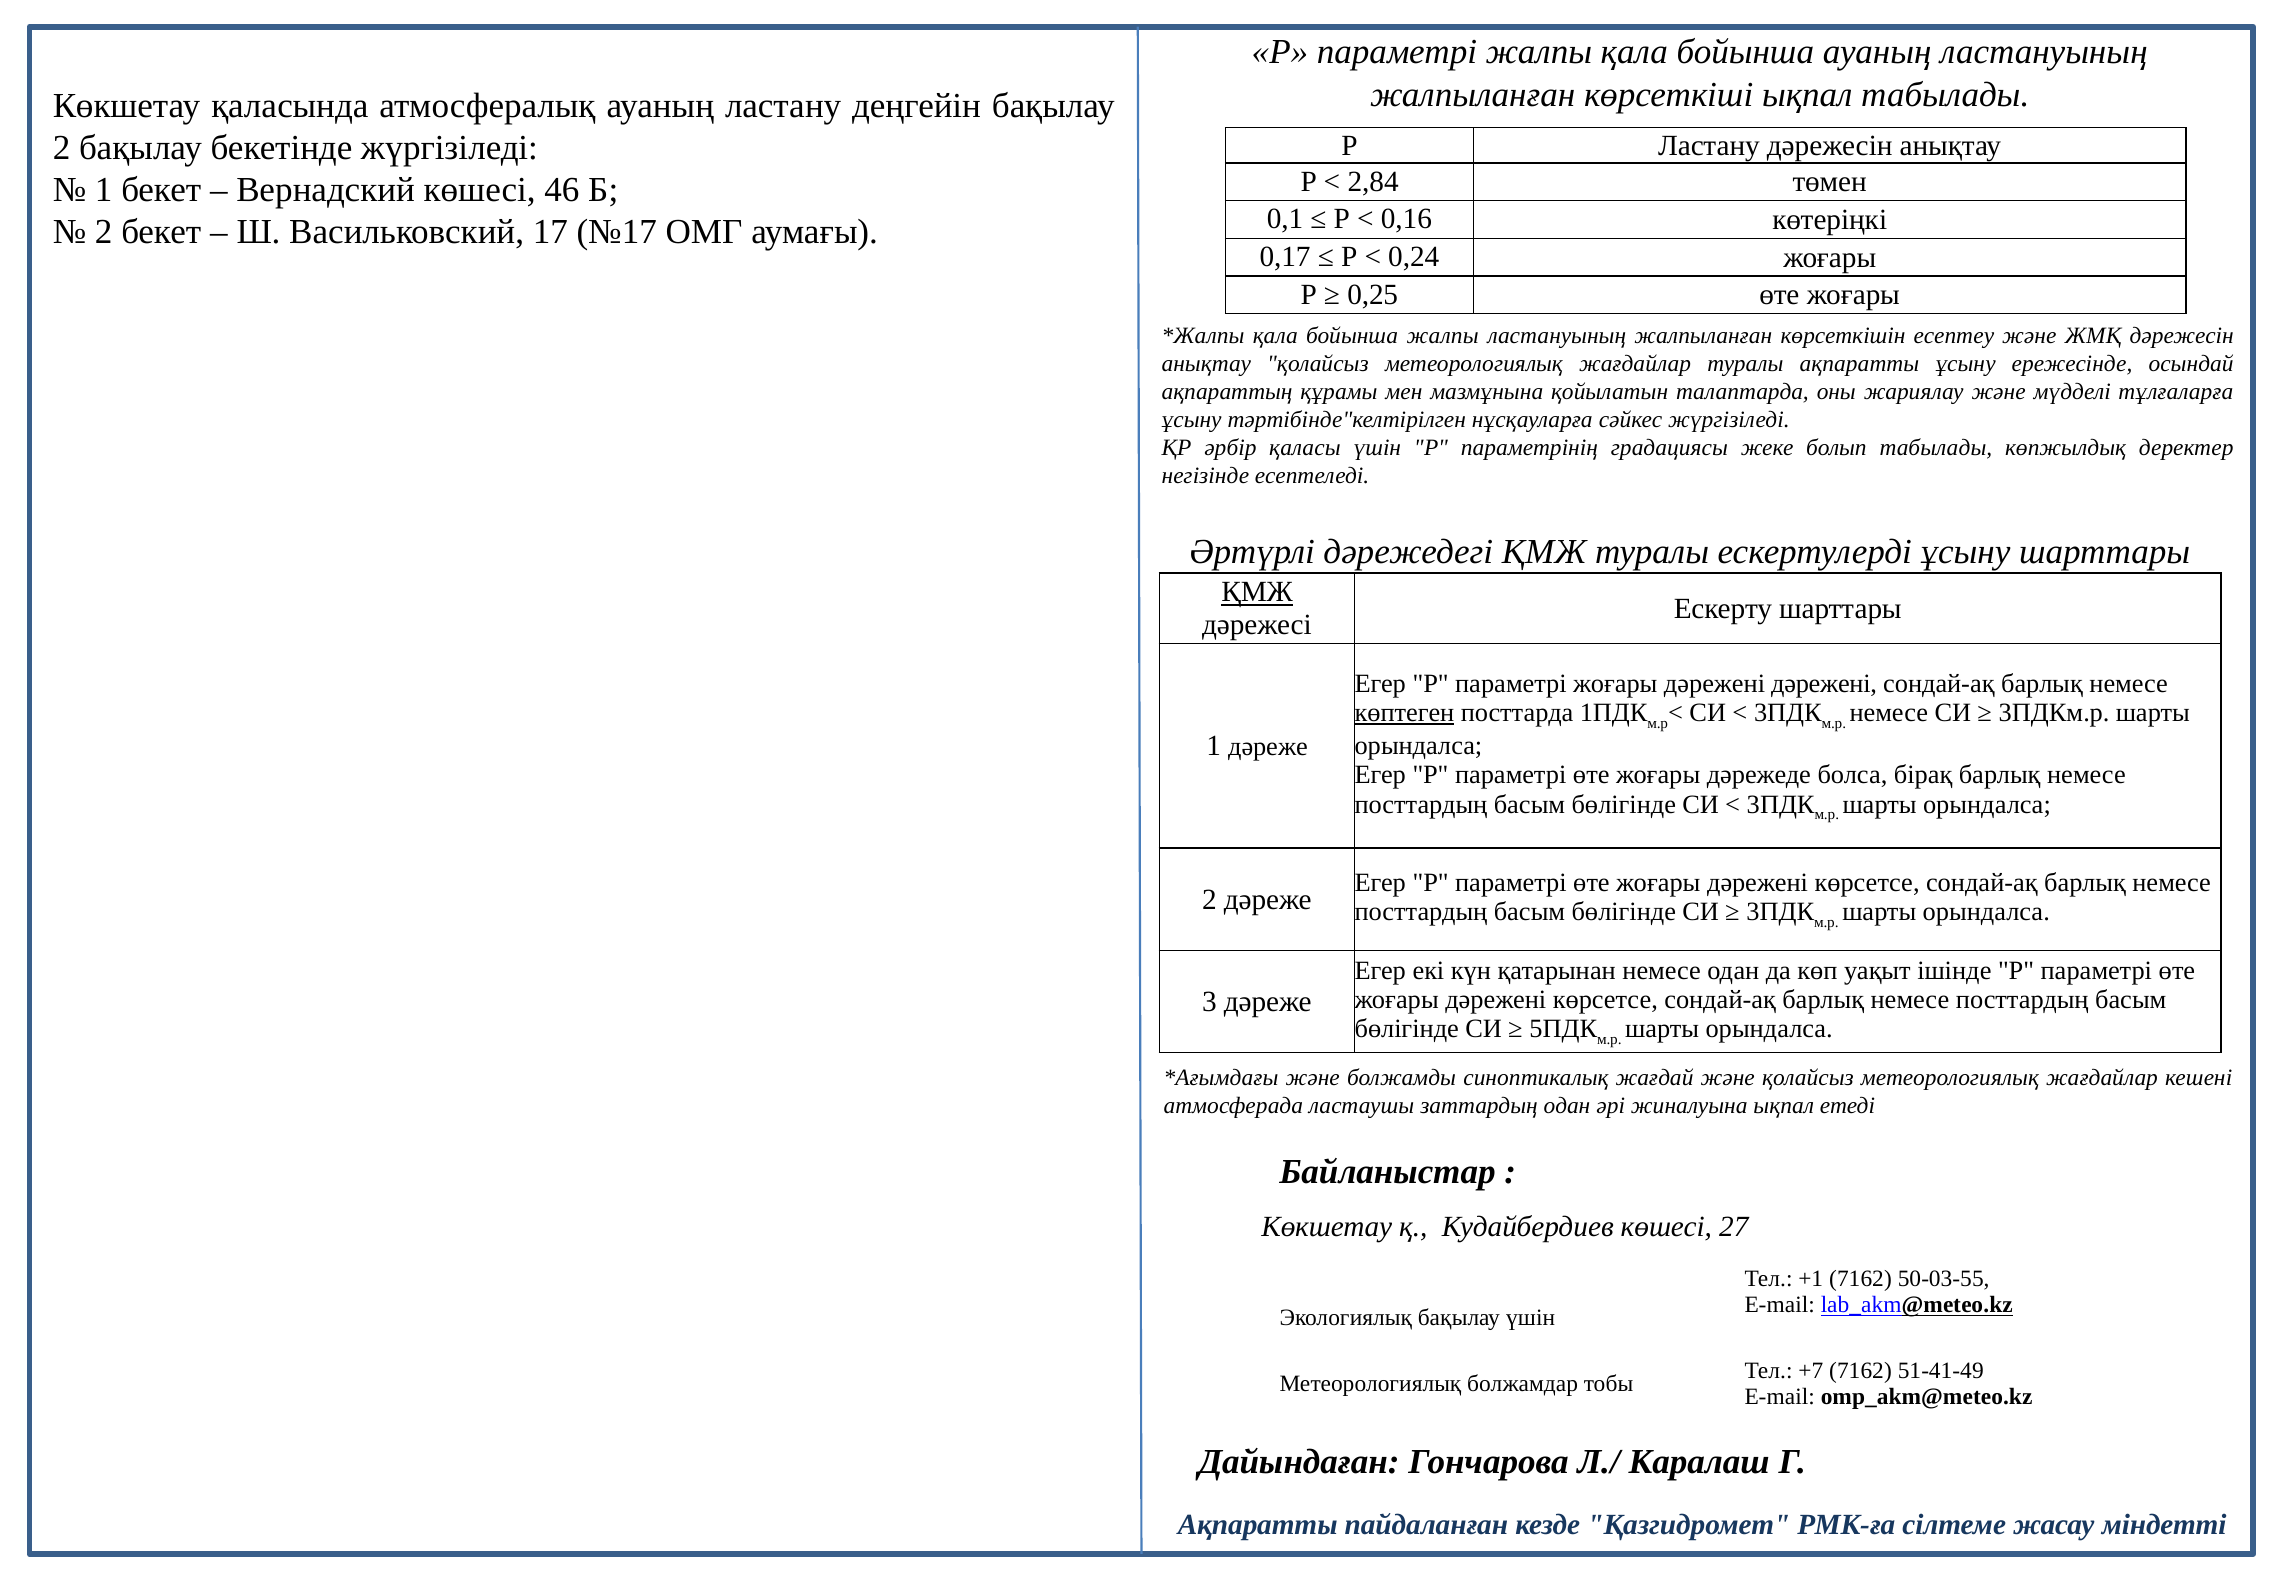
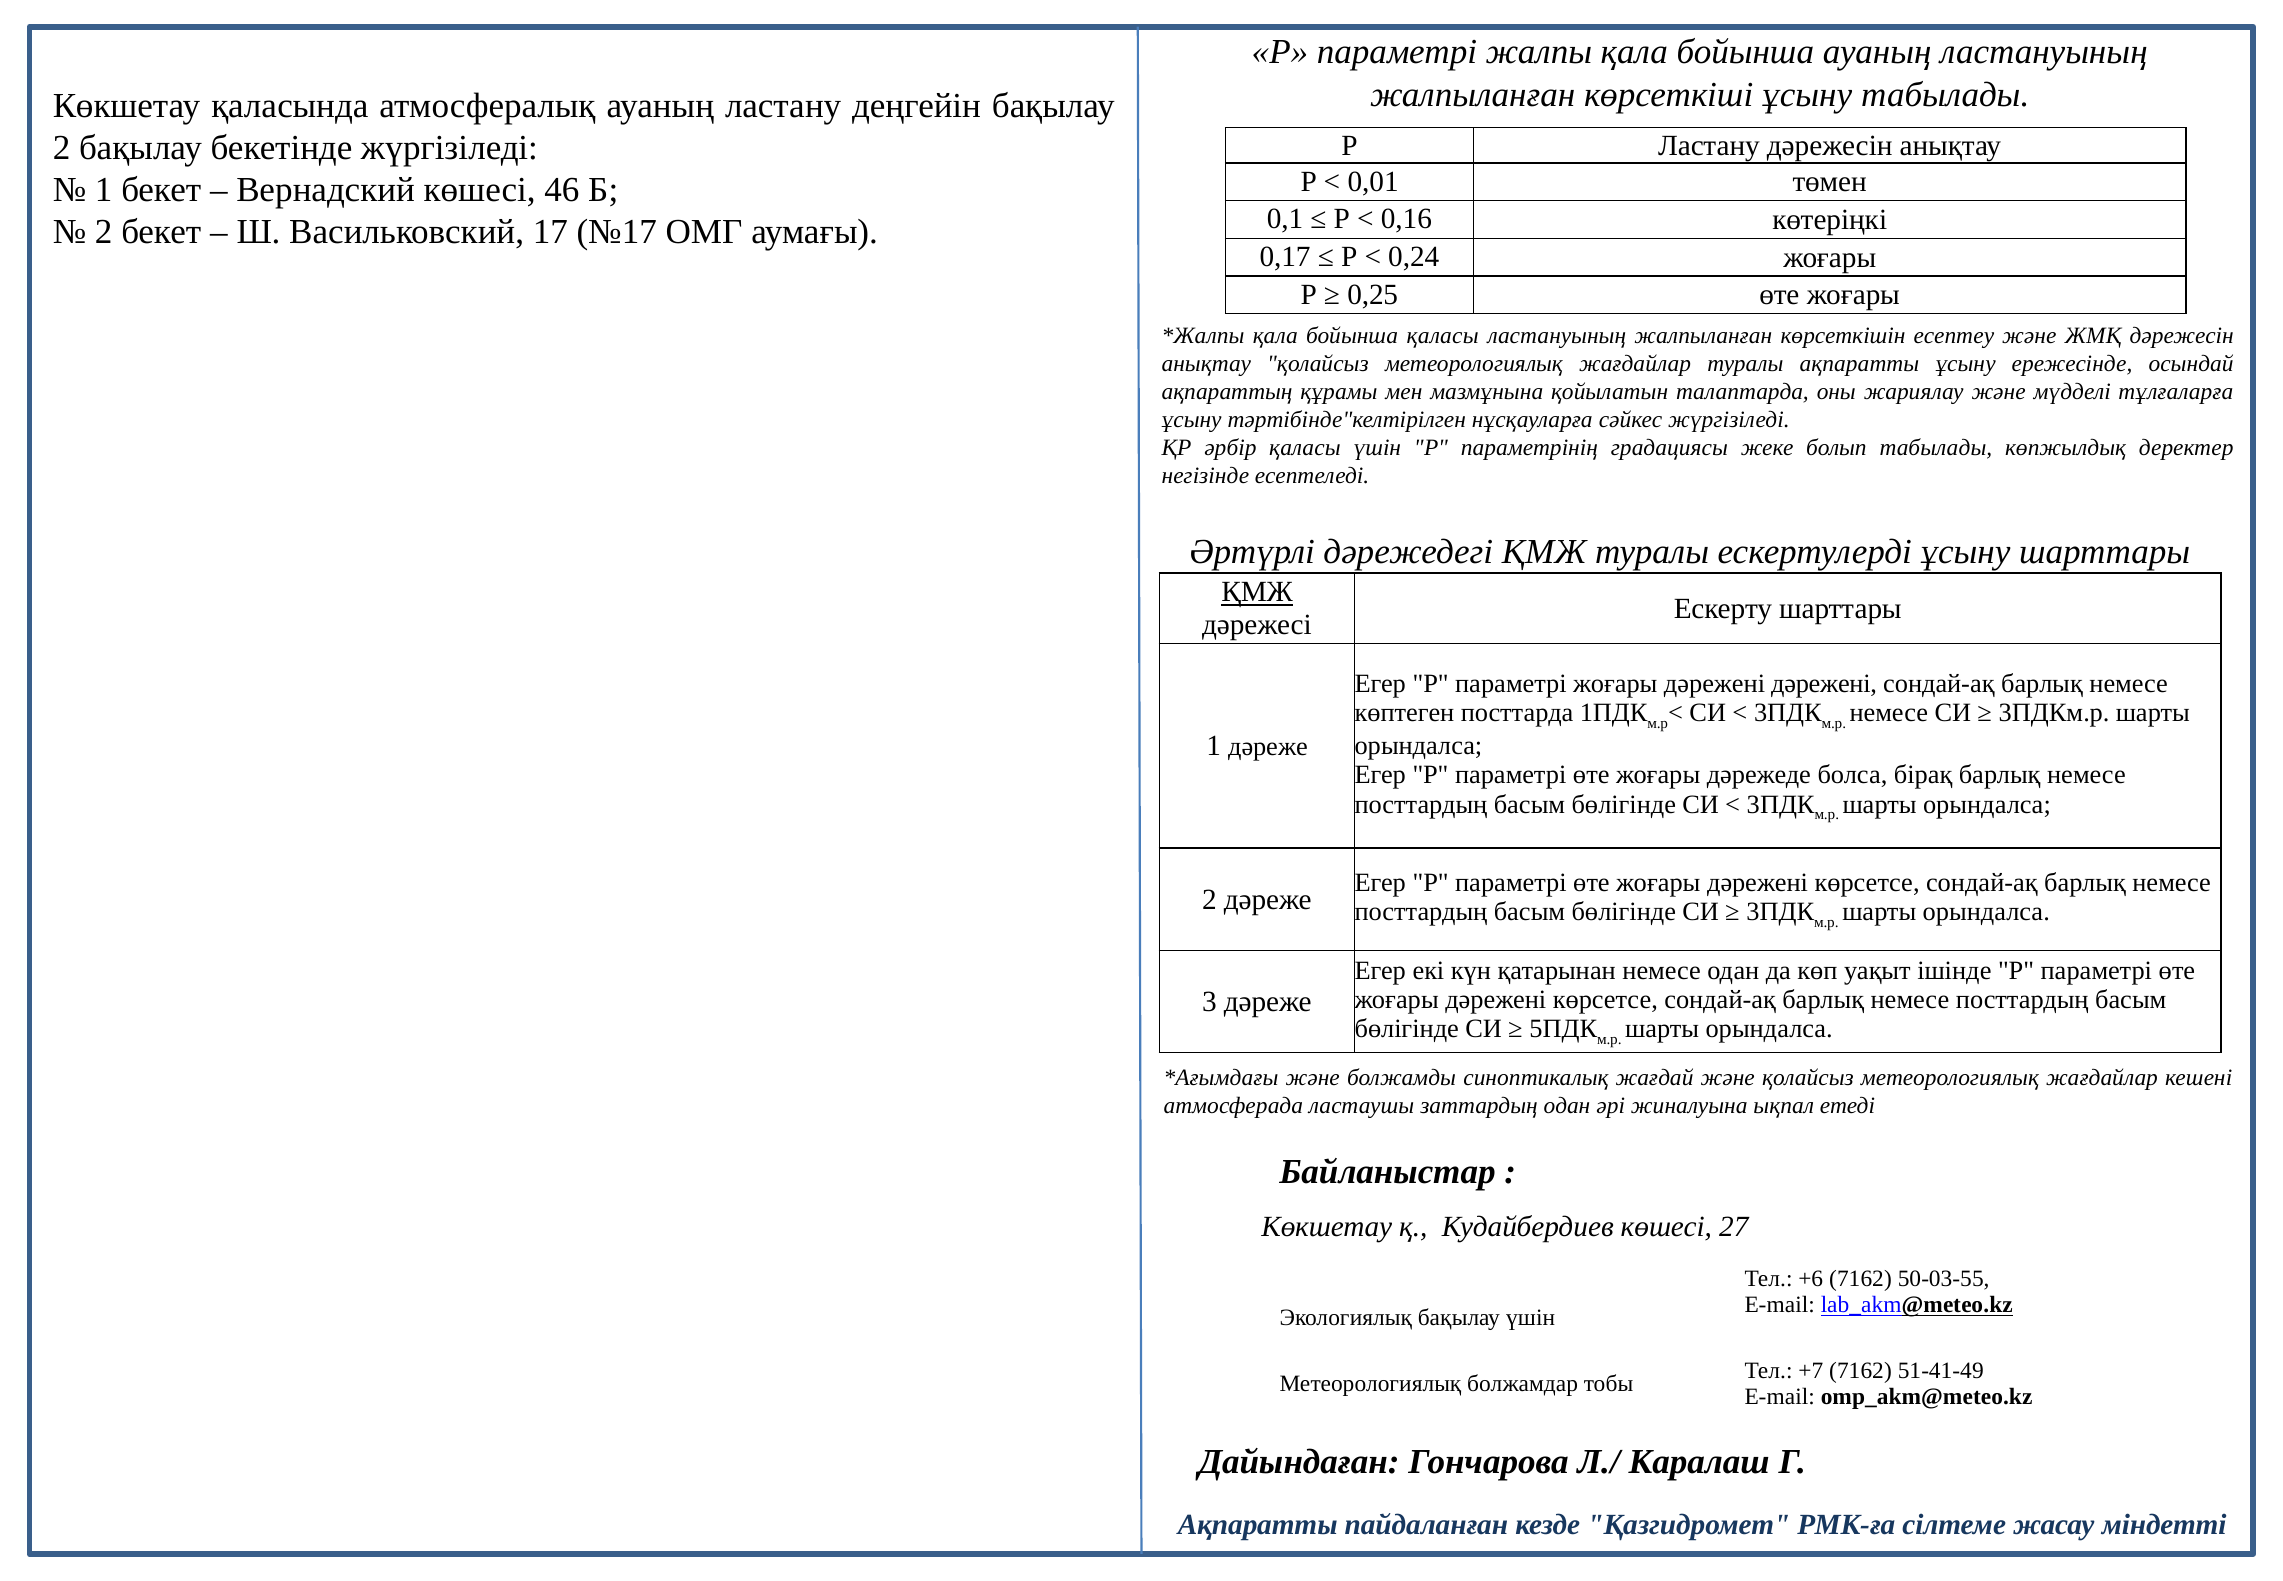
көрсеткіші ықпал: ықпал -> ұсыну
2,84: 2,84 -> 0,01
бойынша жалпы: жалпы -> қаласы
көптеген underline: present -> none
+1: +1 -> +6
